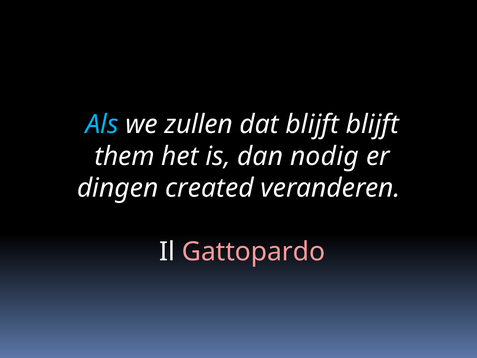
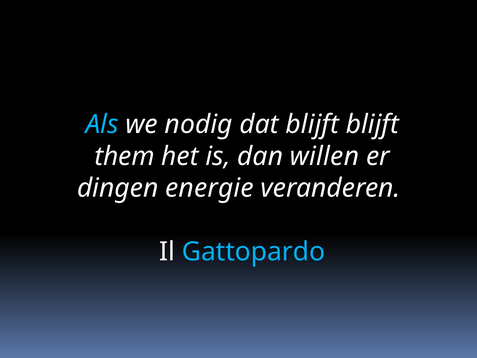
zullen: zullen -> nodig
nodig: nodig -> willen
created: created -> energie
Gattopardo colour: pink -> light blue
